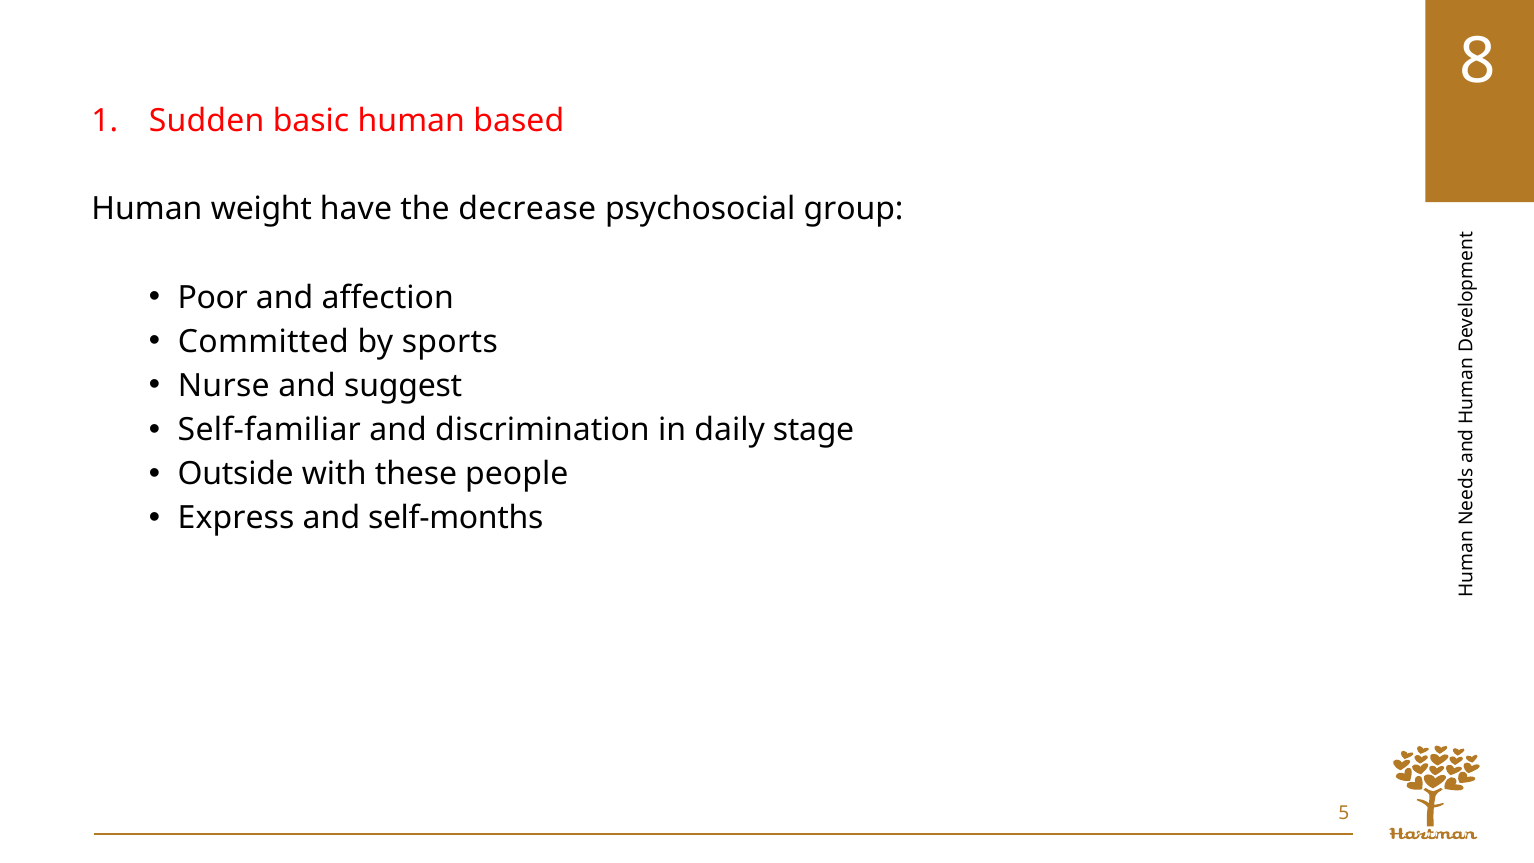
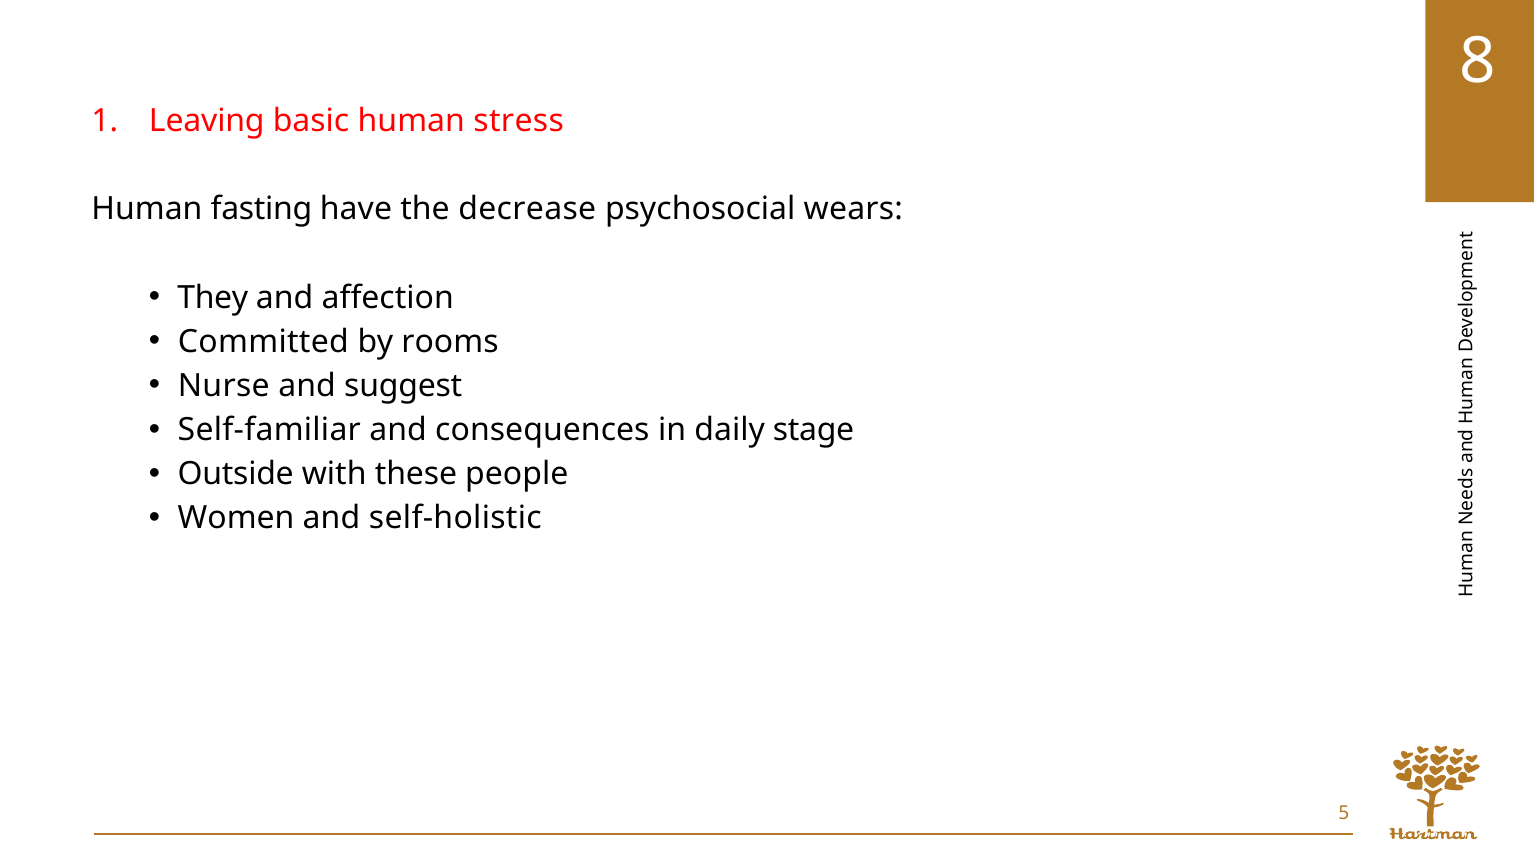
Sudden: Sudden -> Leaving
based: based -> stress
weight: weight -> fasting
group: group -> wears
Poor: Poor -> They
sports: sports -> rooms
discrimination: discrimination -> consequences
Express: Express -> Women
self-months: self-months -> self-holistic
